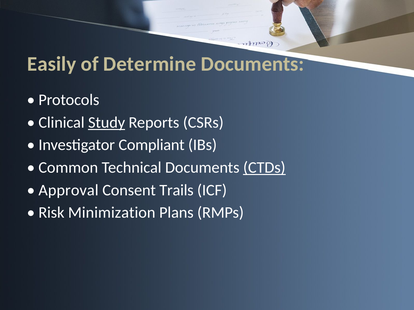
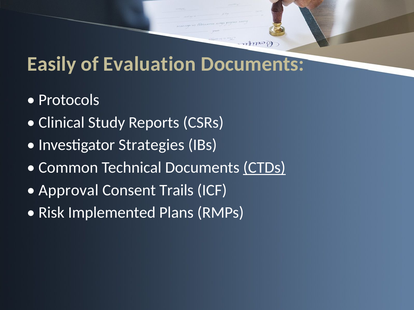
Determine: Determine -> Evaluation
Study underline: present -> none
Compliant: Compliant -> Strategies
Minimization: Minimization -> Implemented
